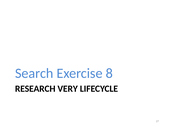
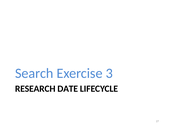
8: 8 -> 3
VERY: VERY -> DATE
